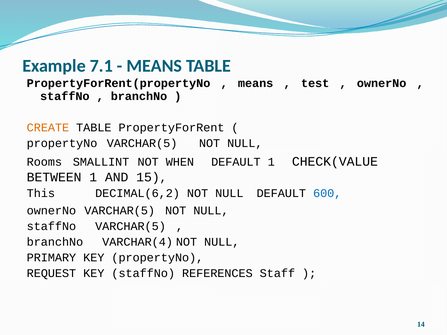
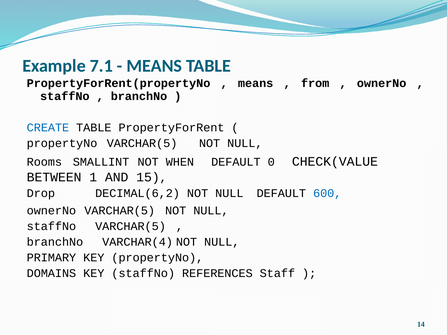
test: test -> from
CREATE colour: orange -> blue
DEFAULT 1: 1 -> 0
This: This -> Drop
REQUEST: REQUEST -> DOMAINS
